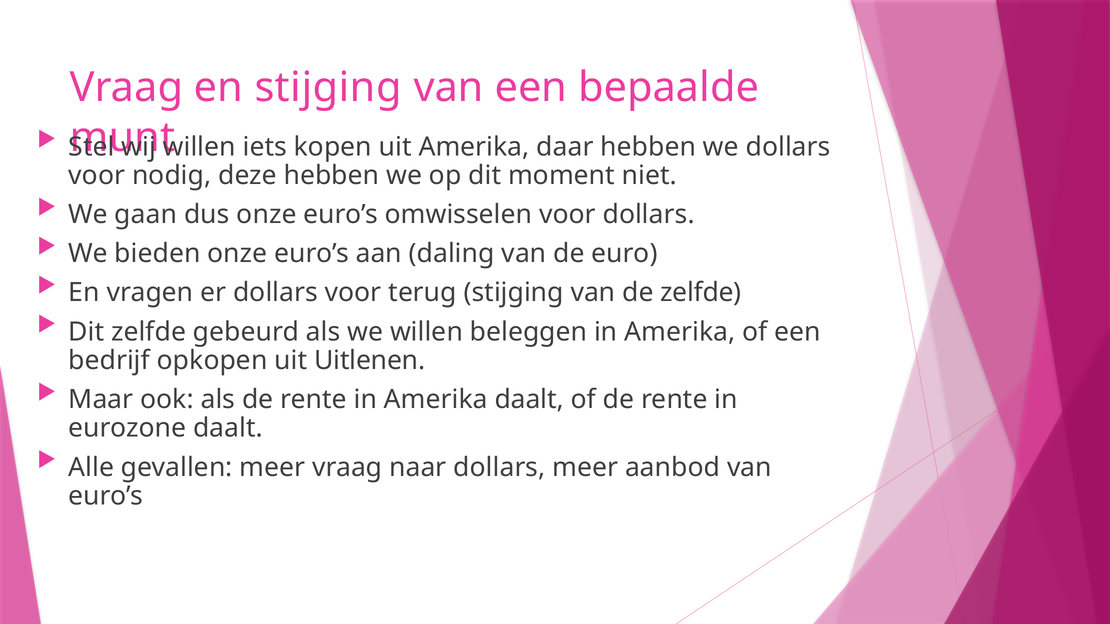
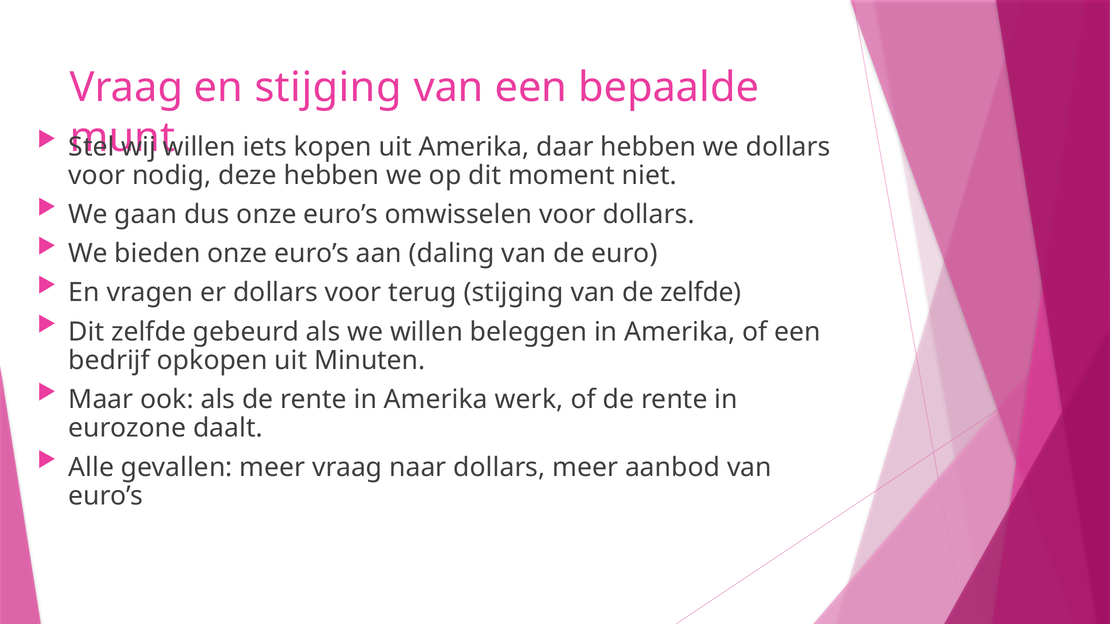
Uitlenen: Uitlenen -> Minuten
Amerika daalt: daalt -> werk
